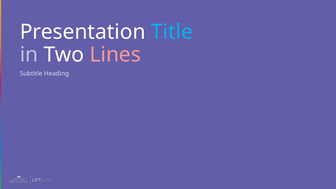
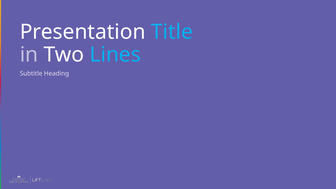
Lines colour: pink -> light blue
